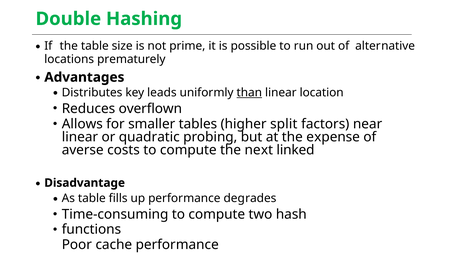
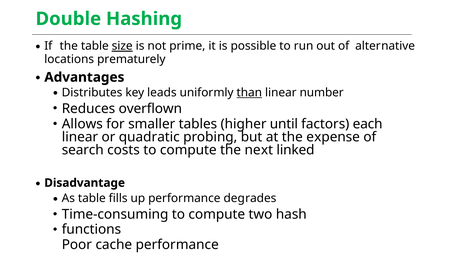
size underline: none -> present
location: location -> number
split: split -> until
near: near -> each
averse: averse -> search
